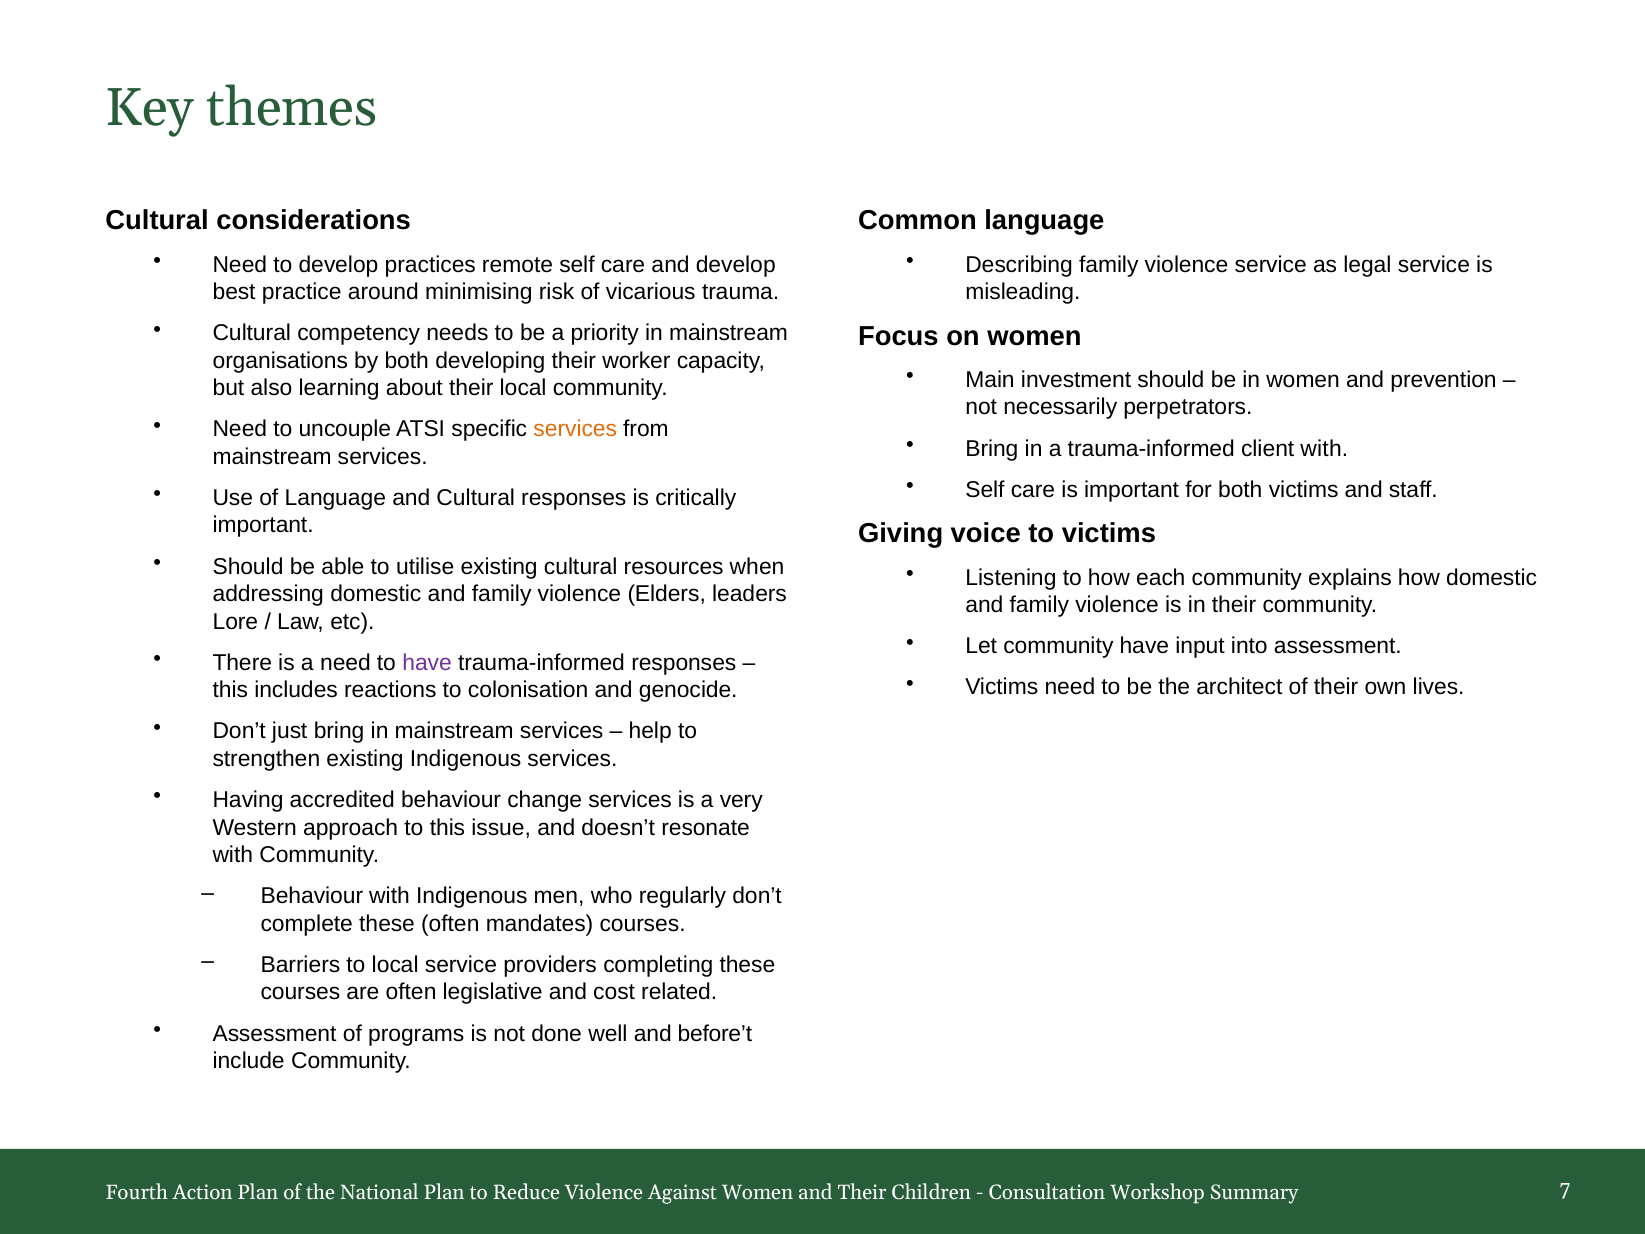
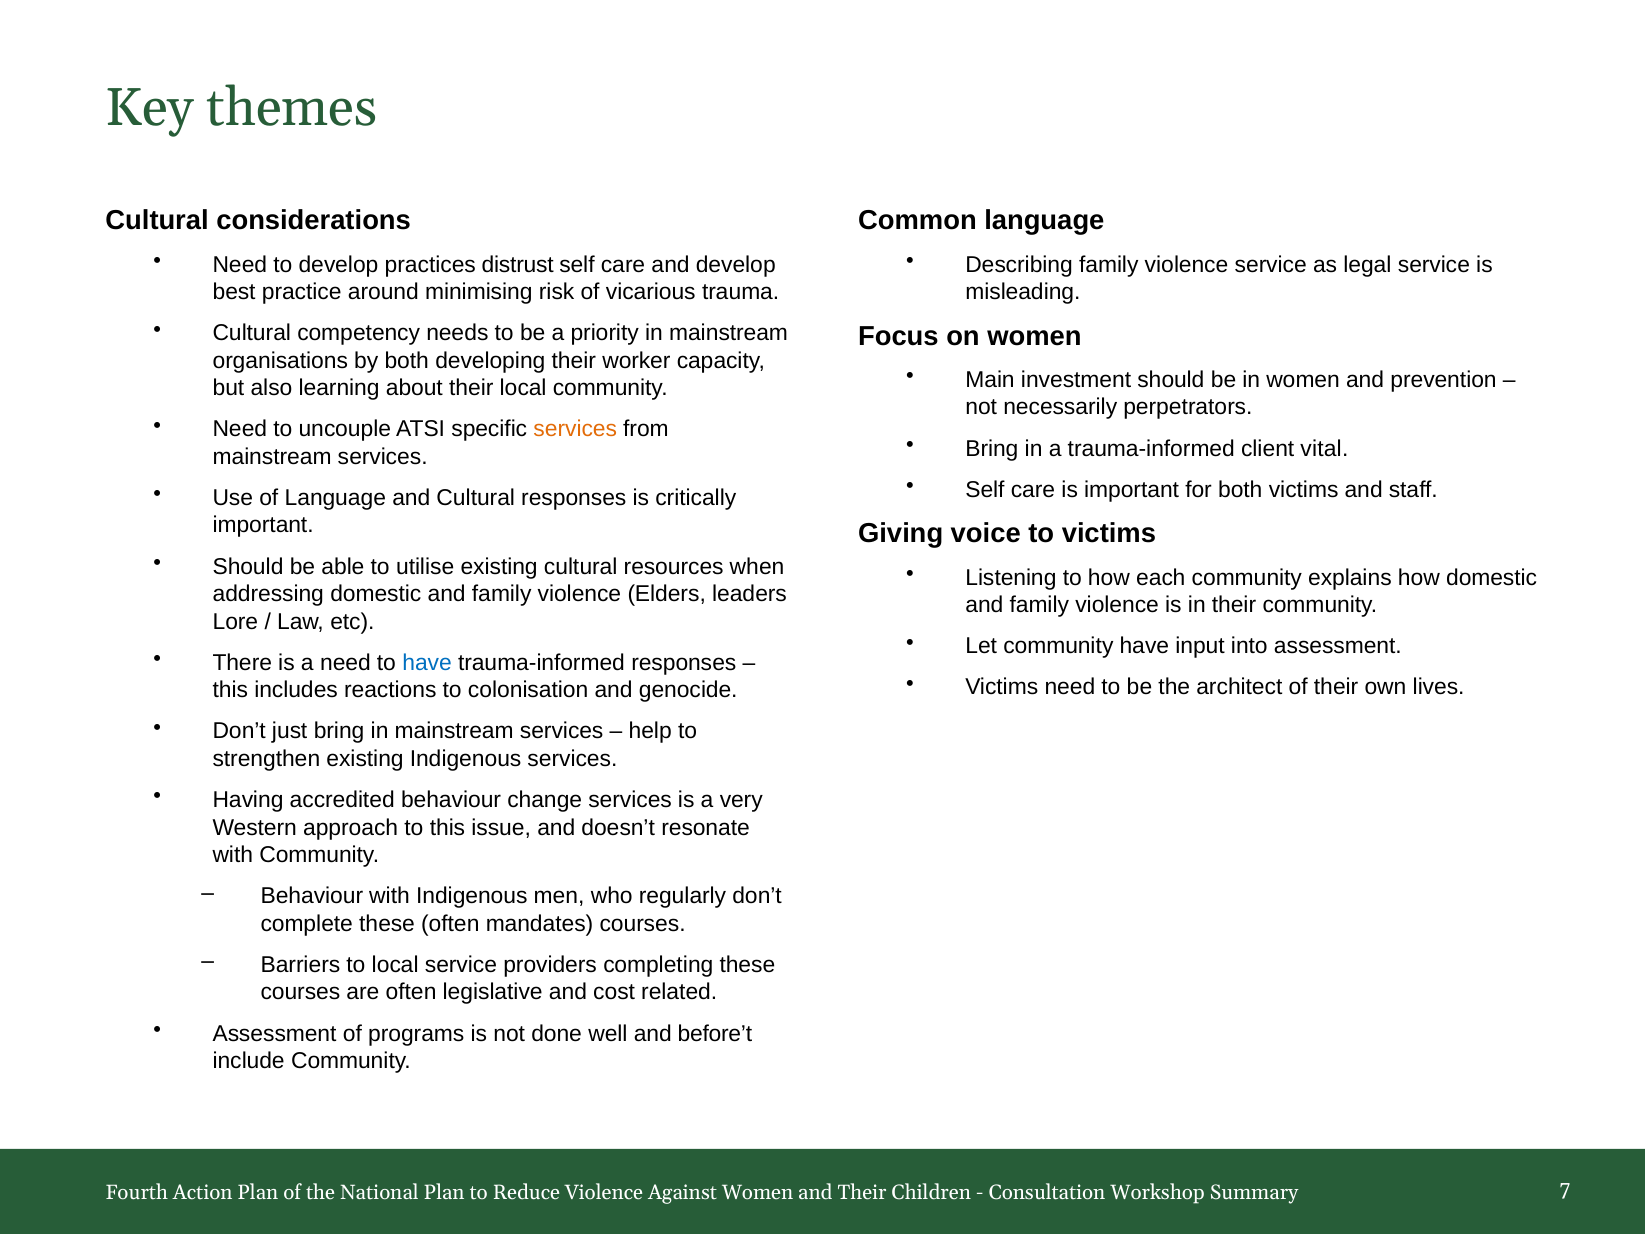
remote: remote -> distrust
client with: with -> vital
have at (427, 663) colour: purple -> blue
